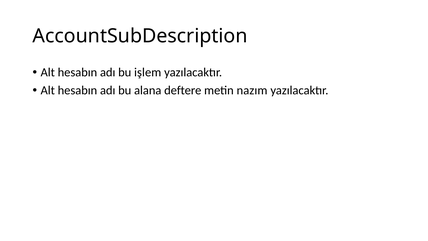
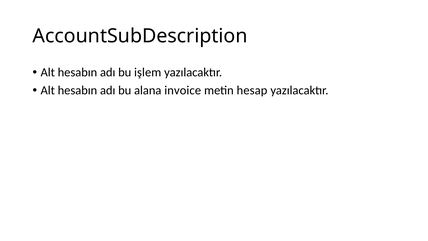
deftere: deftere -> invoice
nazım: nazım -> hesap
